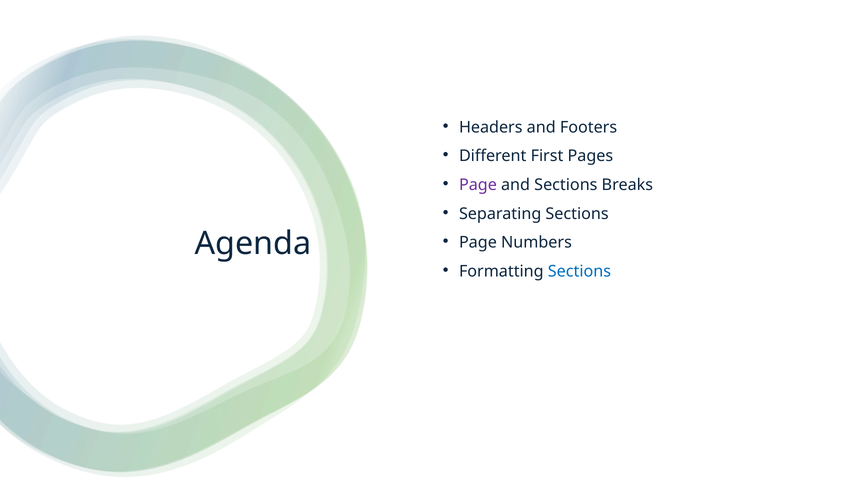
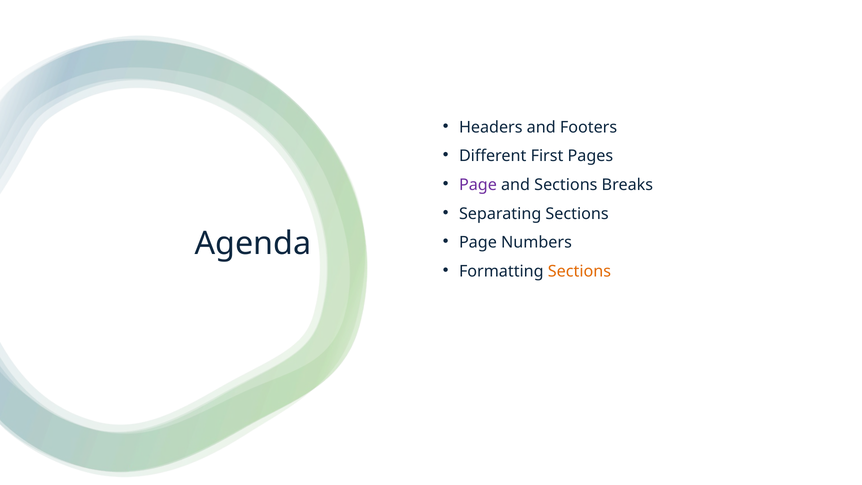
Sections at (579, 271) colour: blue -> orange
